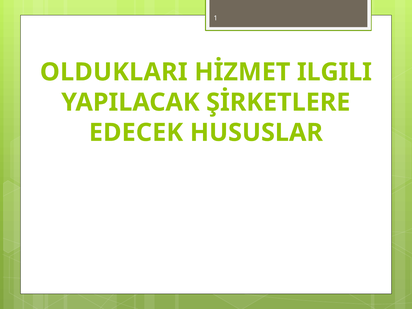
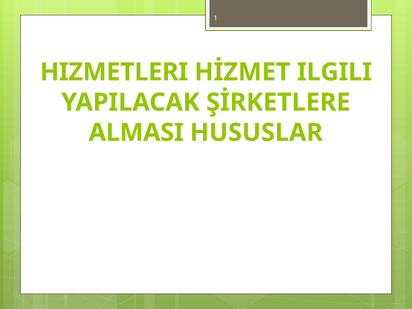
OLDUKLARI: OLDUKLARI -> HIZMETLERI
EDECEK: EDECEK -> ALMASI
